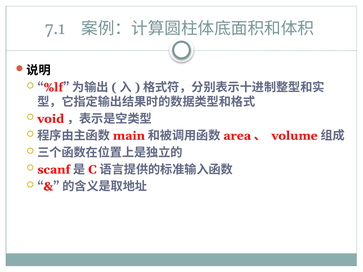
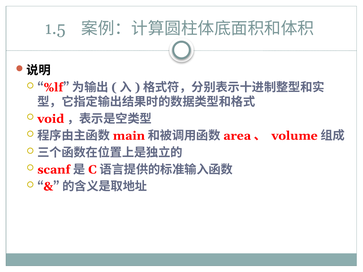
7.1: 7.1 -> 1.5
